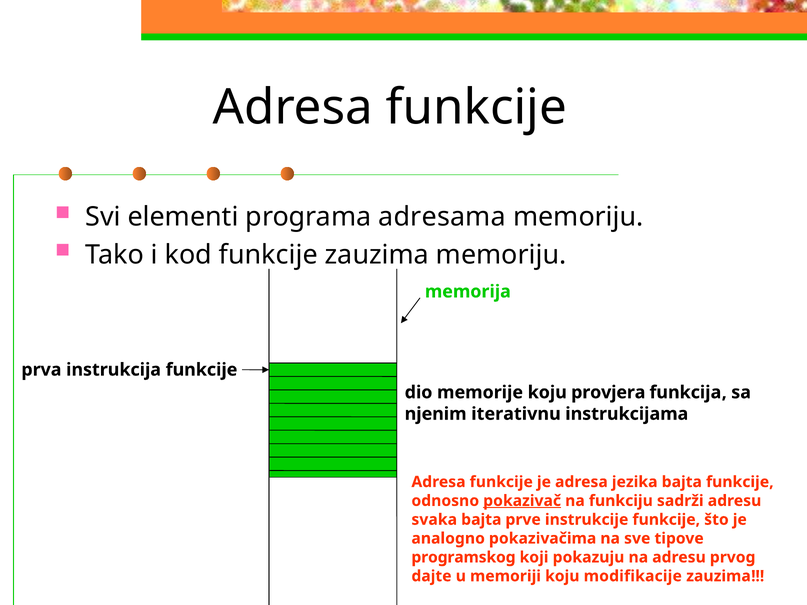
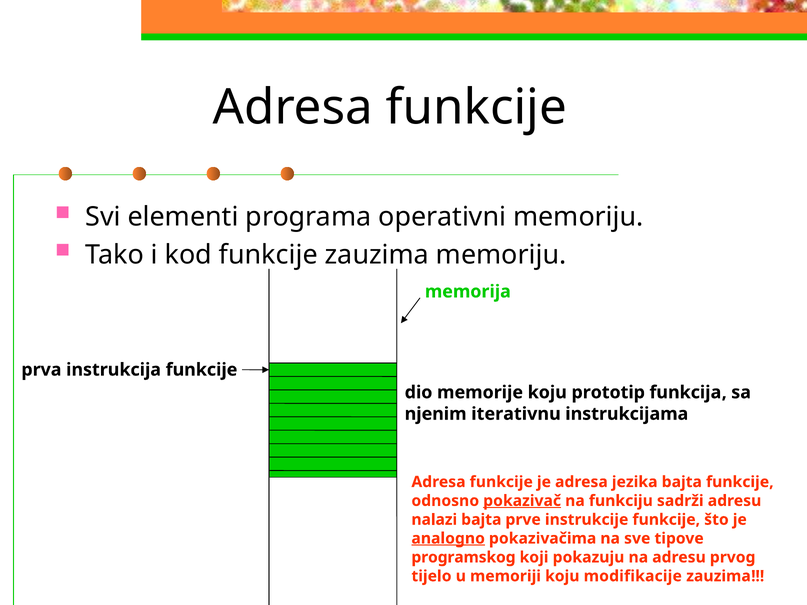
adresama: adresama -> operativni
provjera: provjera -> prototip
svaka: svaka -> nalazi
analogno underline: none -> present
dajte: dajte -> tijelo
